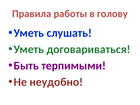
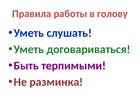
неудобно: неудобно -> разминка
